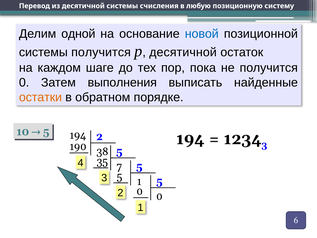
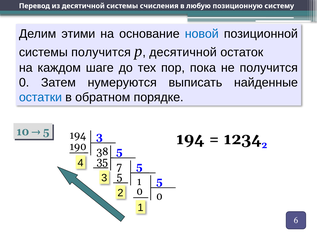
одной: одной -> этими
выполнения: выполнения -> нумеруются
остатки colour: orange -> blue
194 2: 2 -> 3
3 at (264, 145): 3 -> 2
